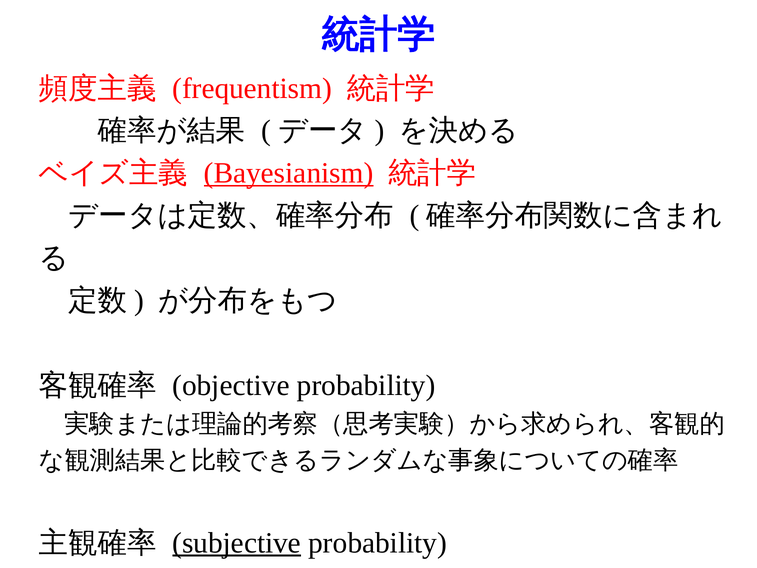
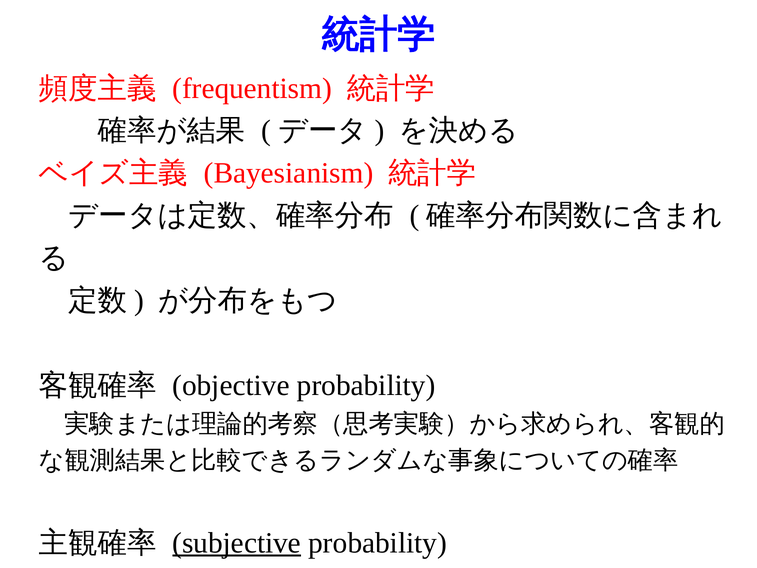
Bayesianism underline: present -> none
